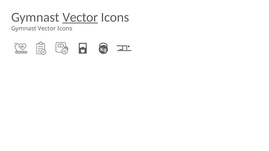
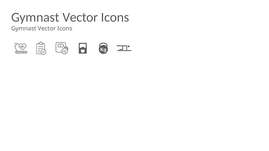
Vector at (80, 17) underline: present -> none
